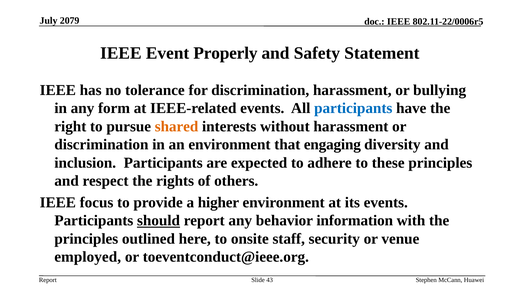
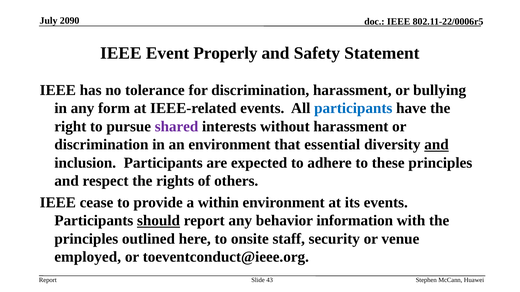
2079: 2079 -> 2090
shared colour: orange -> purple
engaging: engaging -> essential
and at (437, 145) underline: none -> present
focus: focus -> cease
higher: higher -> within
